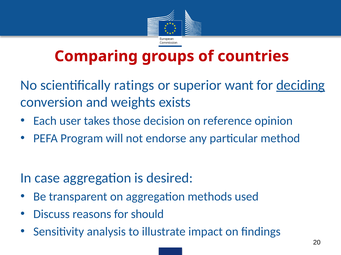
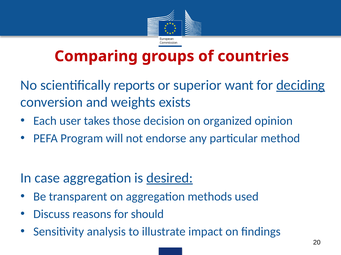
ratings: ratings -> reports
reference: reference -> organized
desired underline: none -> present
